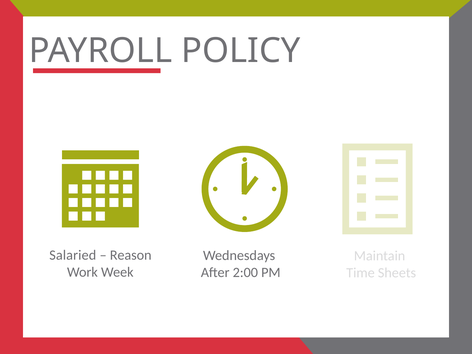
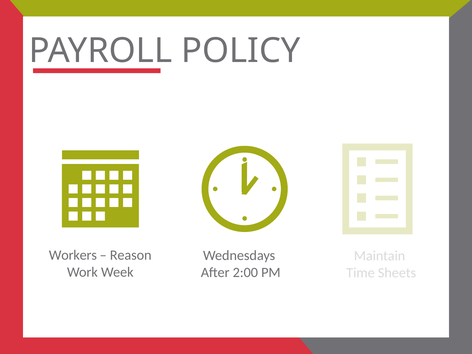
Salaried: Salaried -> Workers
